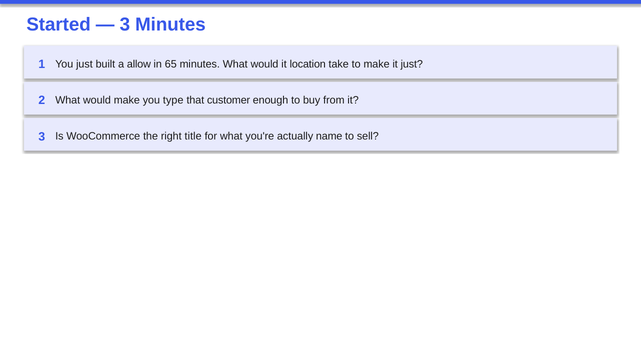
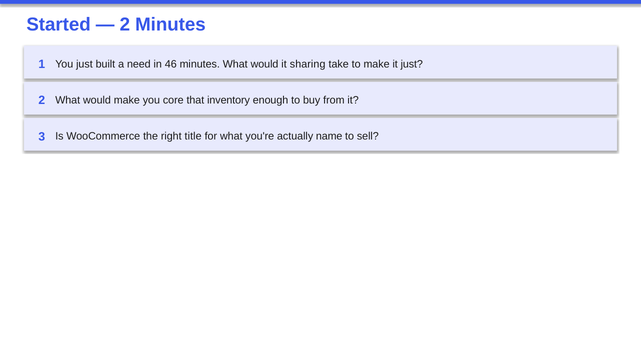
3 at (125, 24): 3 -> 2
allow: allow -> need
65: 65 -> 46
location: location -> sharing
type: type -> core
customer: customer -> inventory
